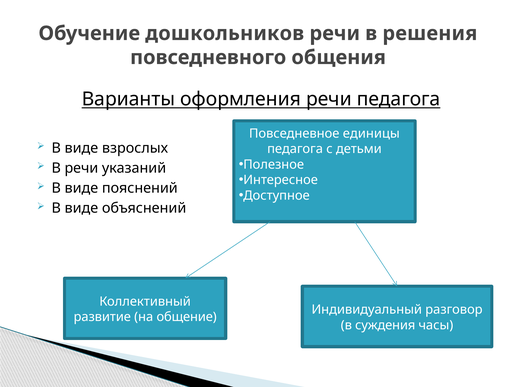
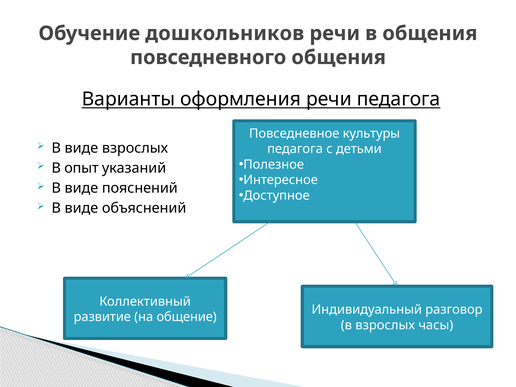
в решения: решения -> общения
единицы: единицы -> культуры
В речи: речи -> опыт
в суждения: суждения -> взрослых
